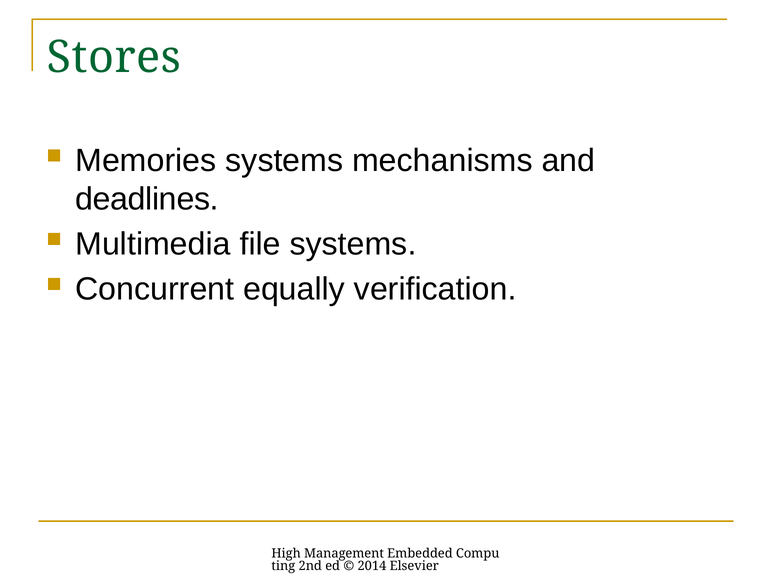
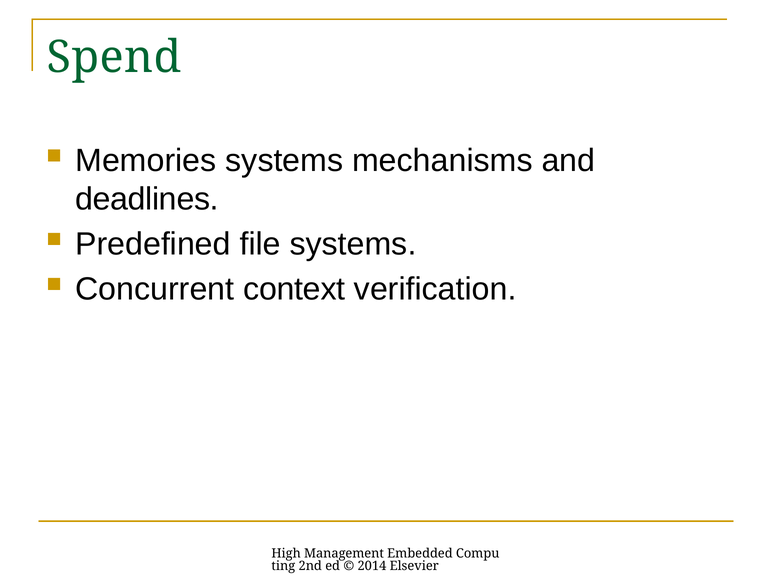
Stores: Stores -> Spend
Multimedia: Multimedia -> Predefined
equally: equally -> context
